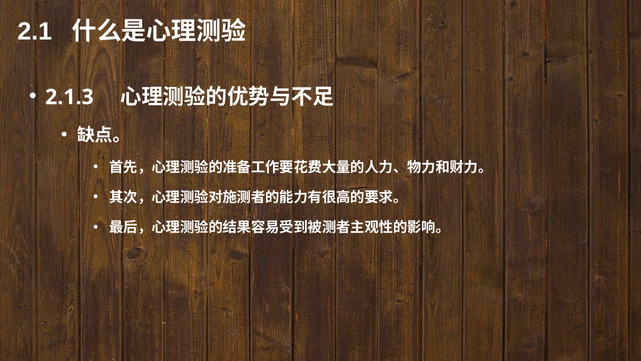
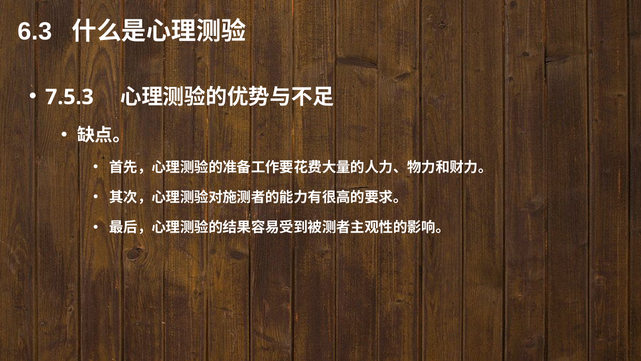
2.1: 2.1 -> 6.3
2.1.3: 2.1.3 -> 7.5.3
